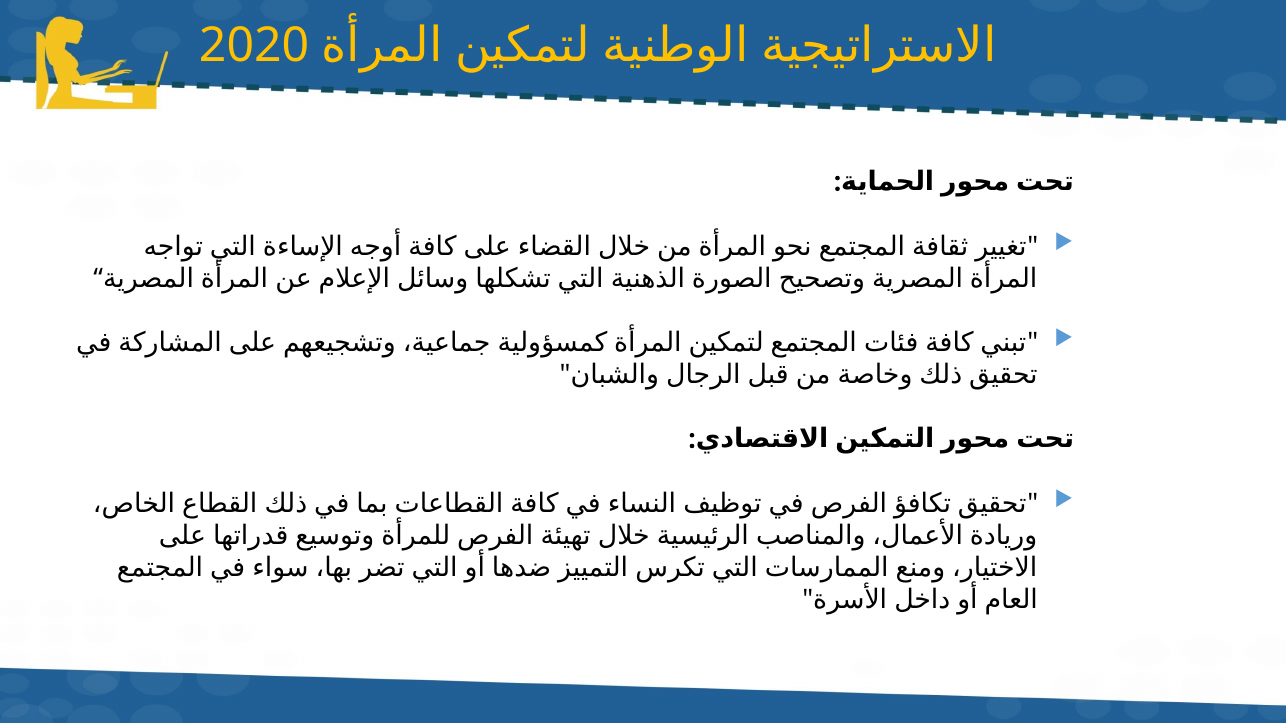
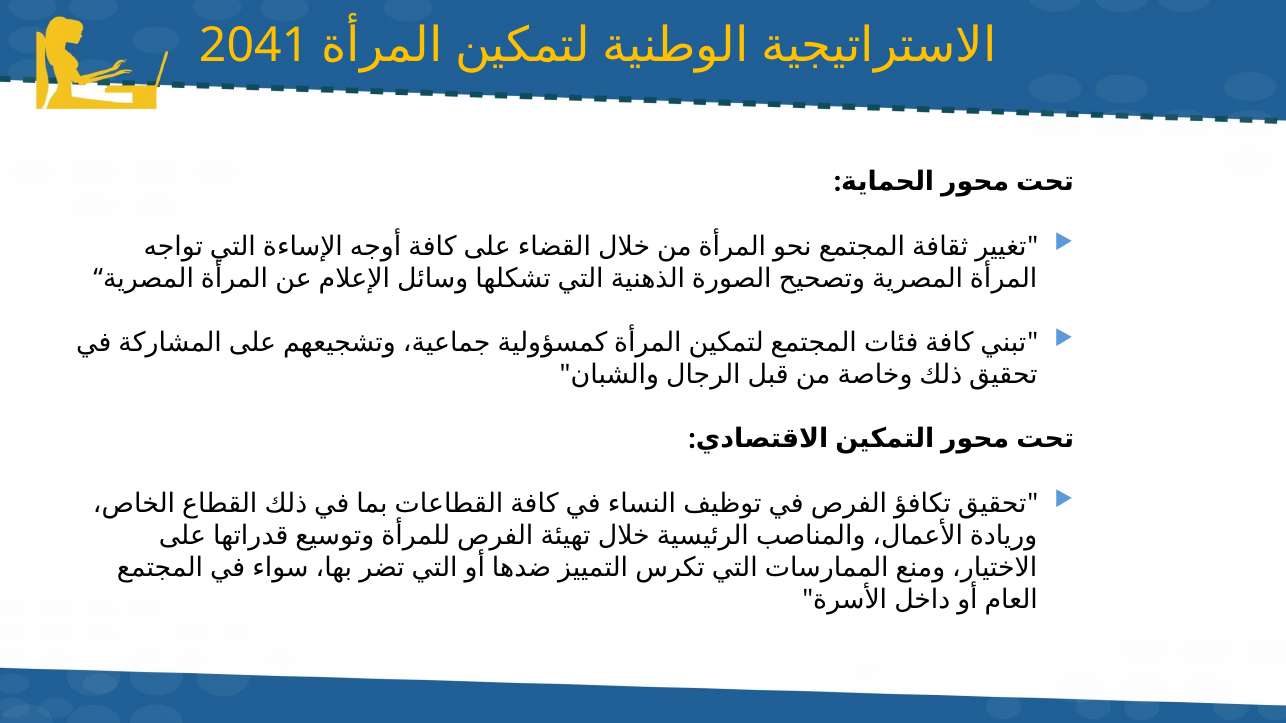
2020: 2020 -> 2041
